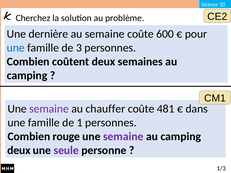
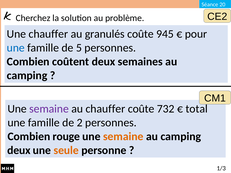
Une dernière: dernière -> chauffer
au semaine: semaine -> granulés
600: 600 -> 945
3: 3 -> 5
481: 481 -> 732
dans: dans -> total
1: 1 -> 2
semaine at (123, 137) colour: purple -> orange
seule colour: purple -> orange
